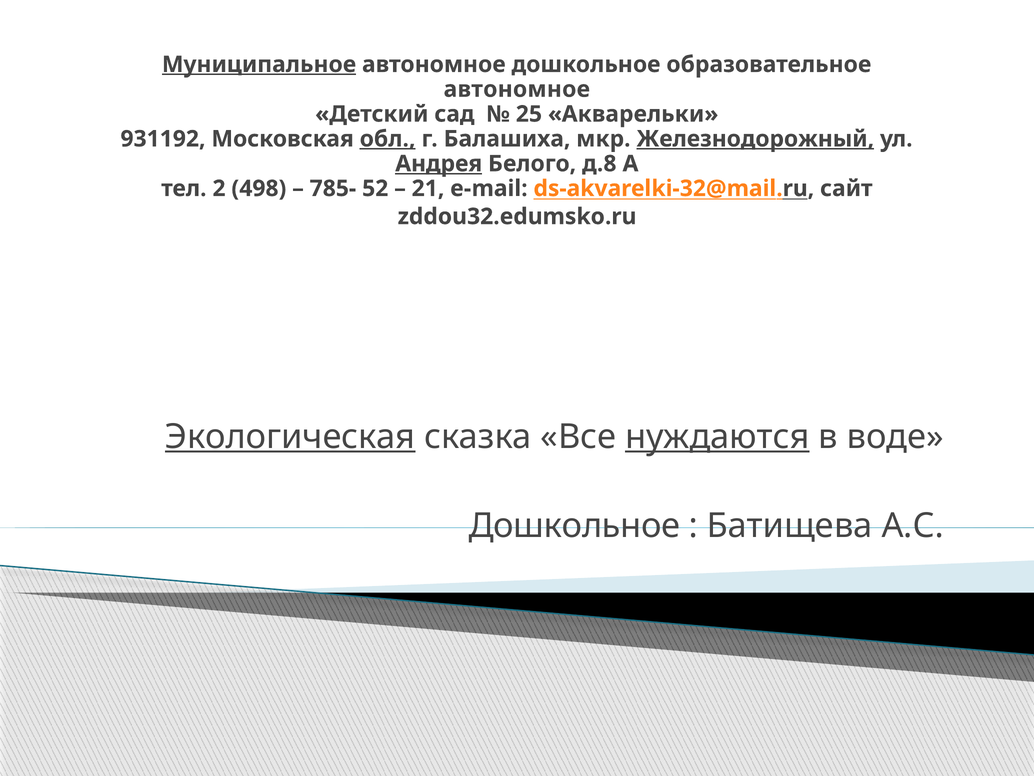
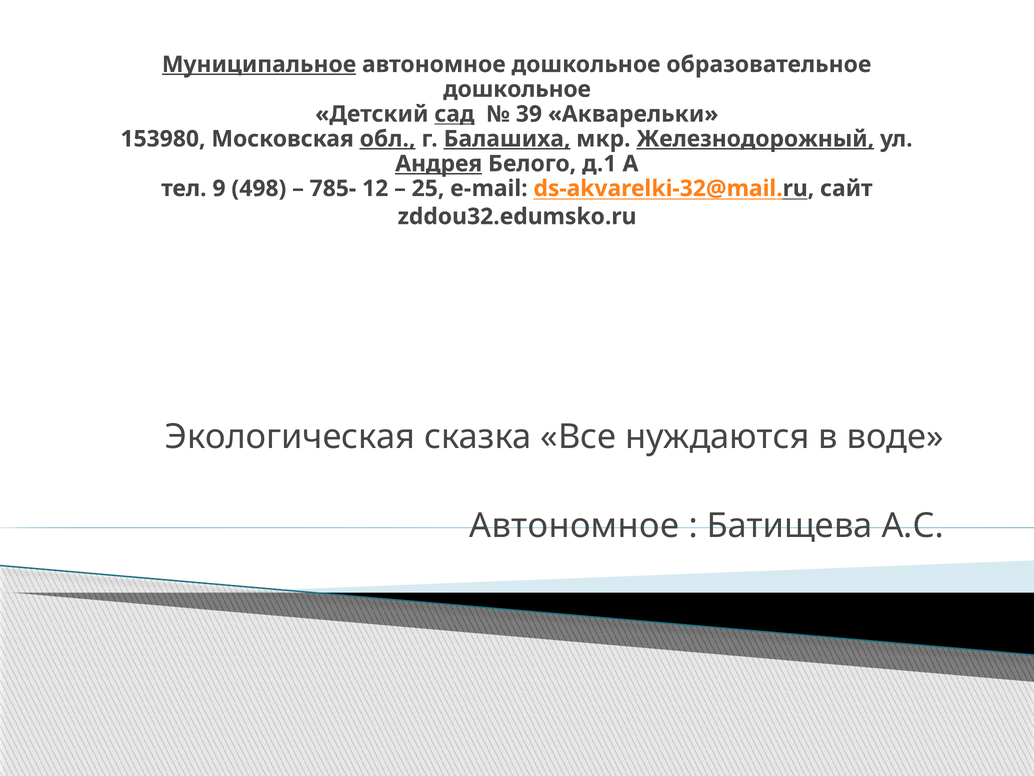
автономное at (517, 89): автономное -> дошкольное
сад underline: none -> present
25: 25 -> 39
931192: 931192 -> 153980
Балашиха underline: none -> present
д.8: д.8 -> д.1
2: 2 -> 9
52: 52 -> 12
21: 21 -> 25
Экологическая underline: present -> none
нуждаются underline: present -> none
Дошкольное at (574, 525): Дошкольное -> Автономное
